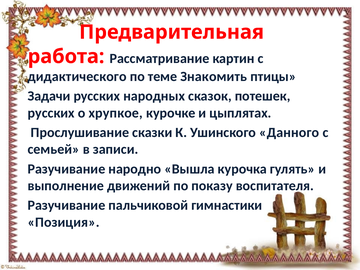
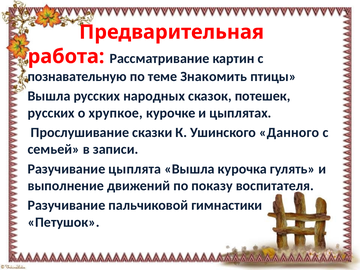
дидактического: дидактического -> познавательную
Задачи at (49, 96): Задачи -> Вышла
народно: народно -> цыплята
Позиция: Позиция -> Петушок
